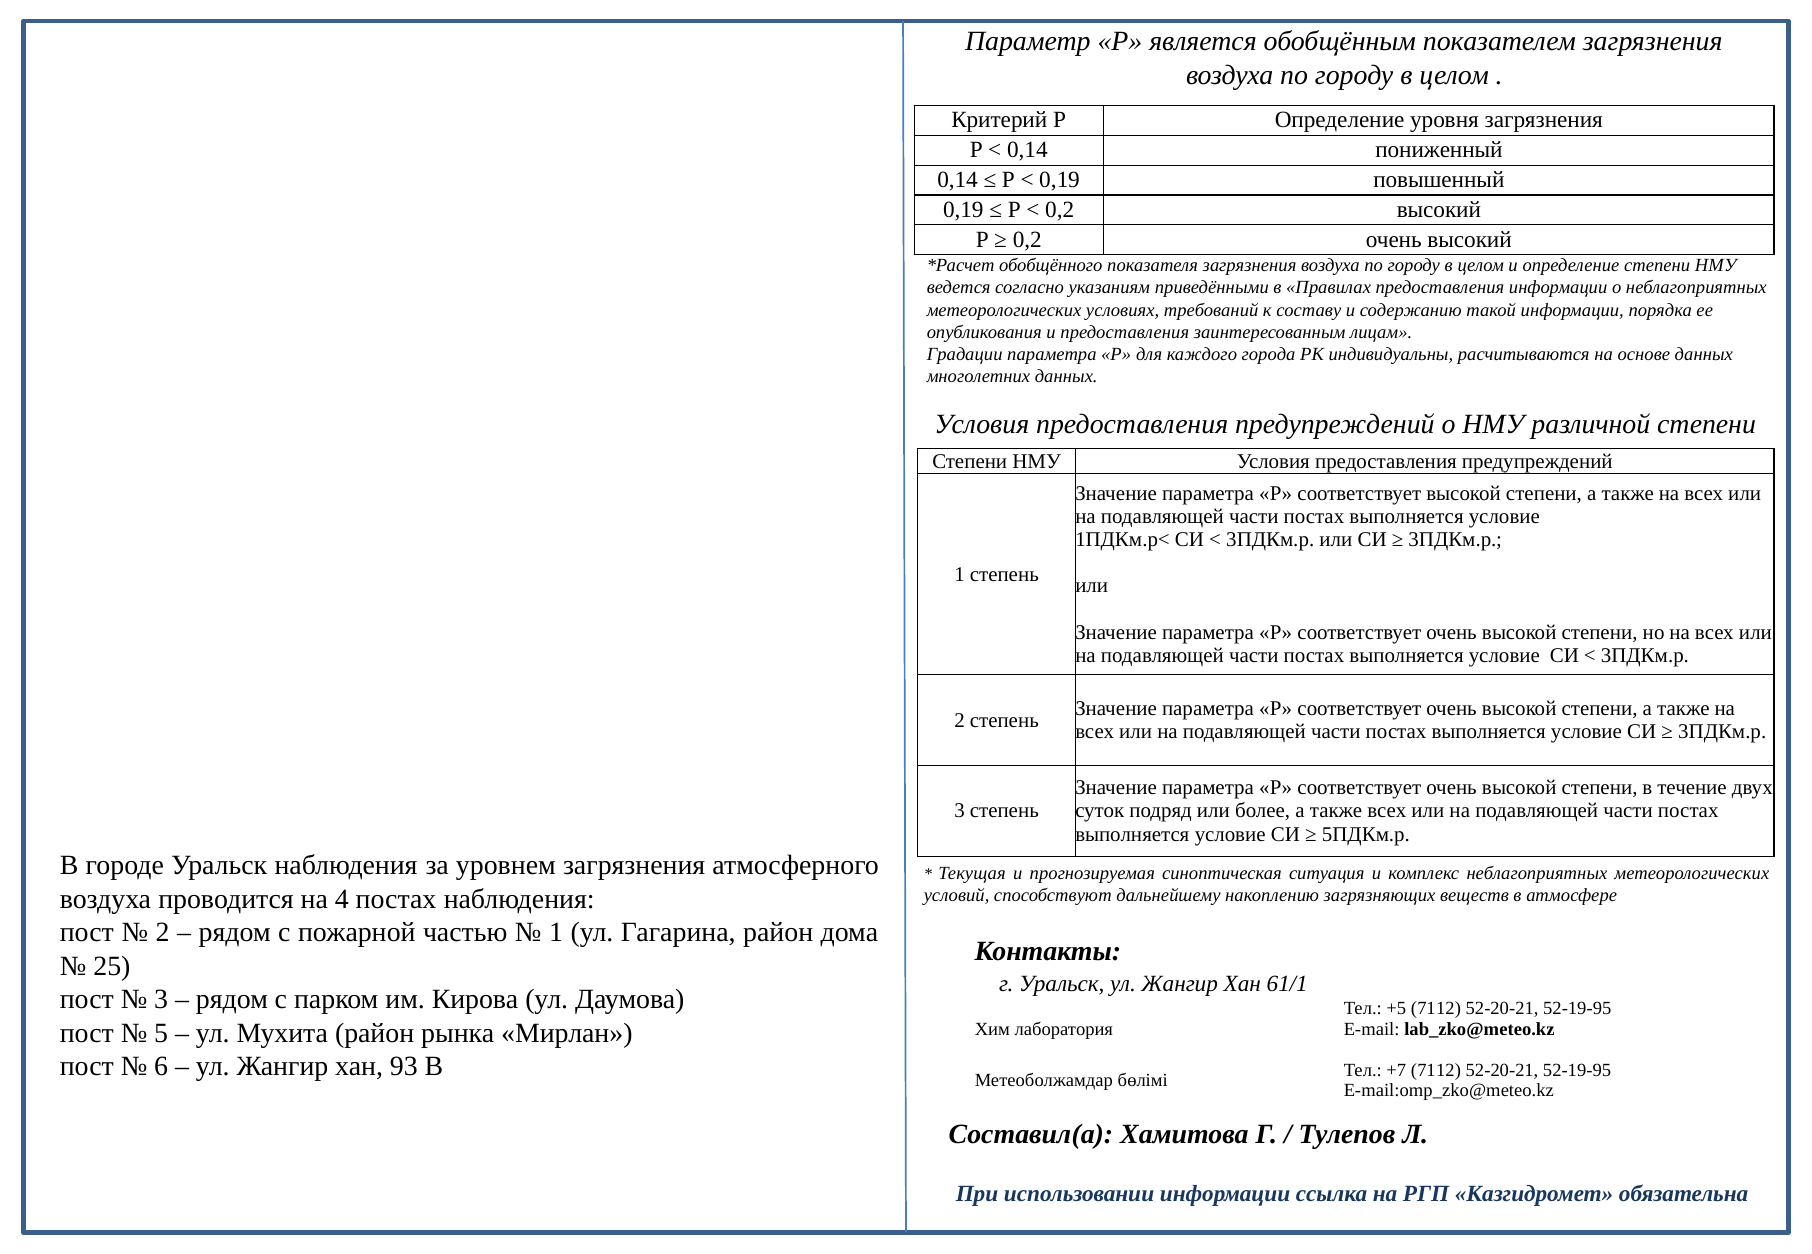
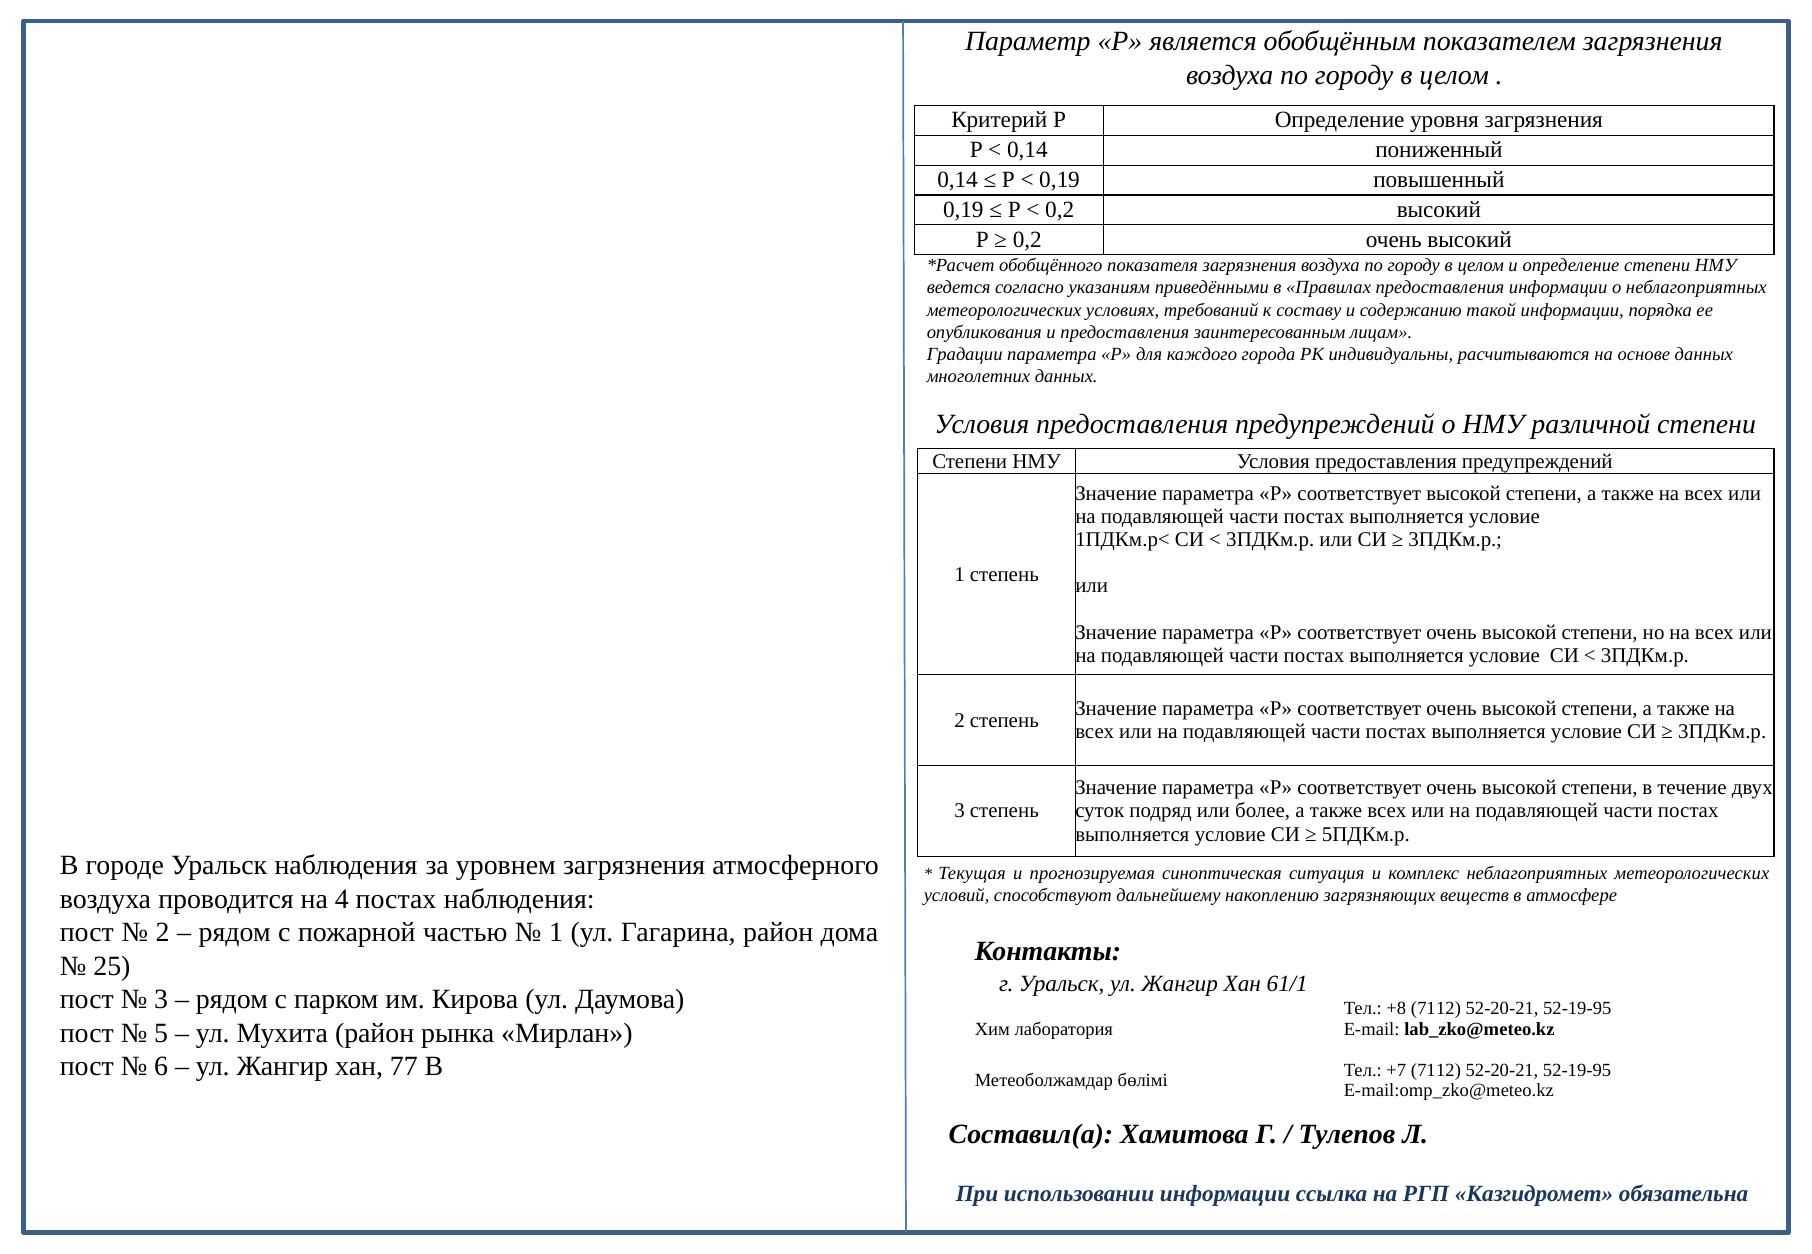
+5: +5 -> +8
93: 93 -> 77
